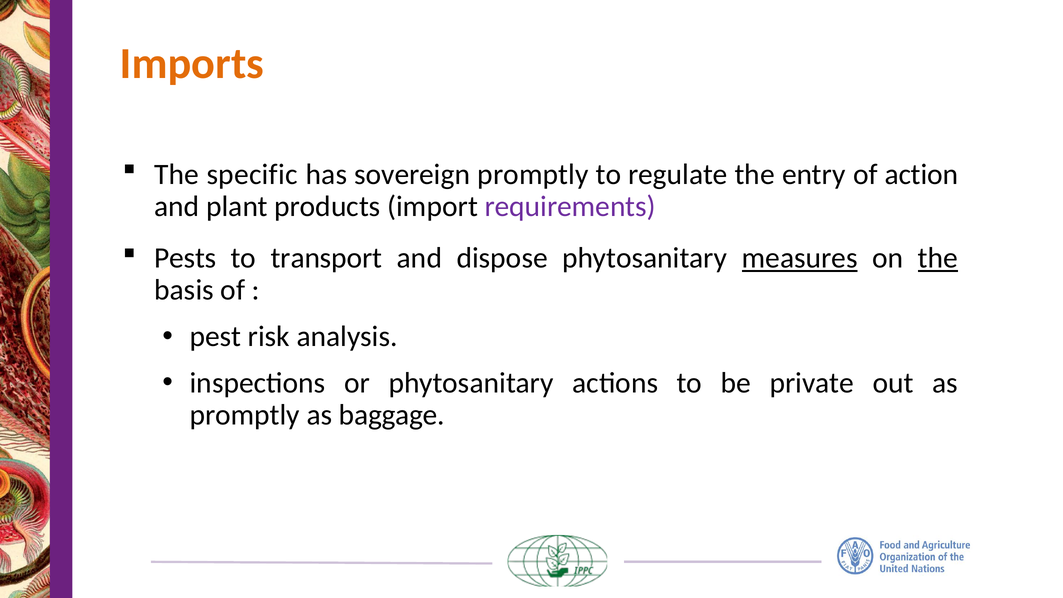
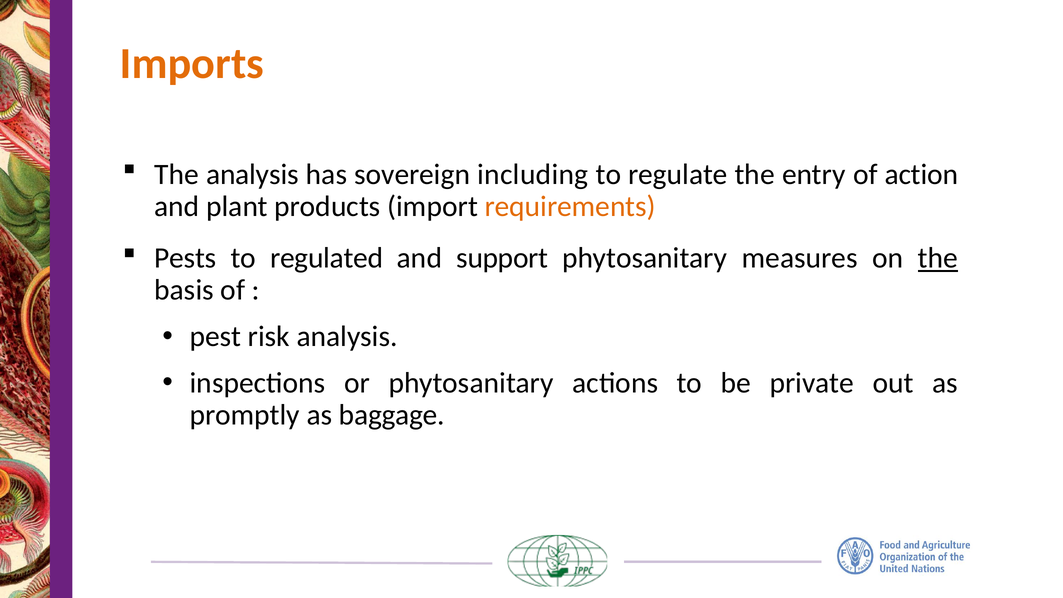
The specific: specific -> analysis
sovereign promptly: promptly -> including
requirements colour: purple -> orange
transport: transport -> regulated
dispose: dispose -> support
measures underline: present -> none
